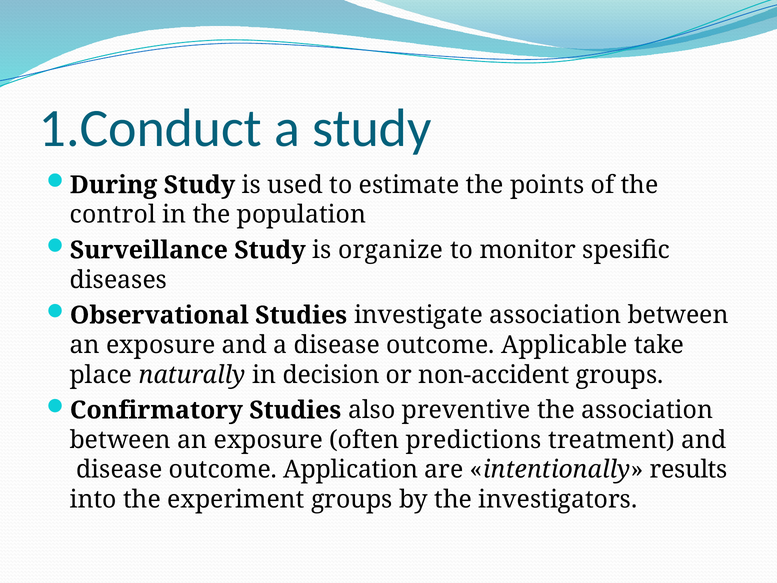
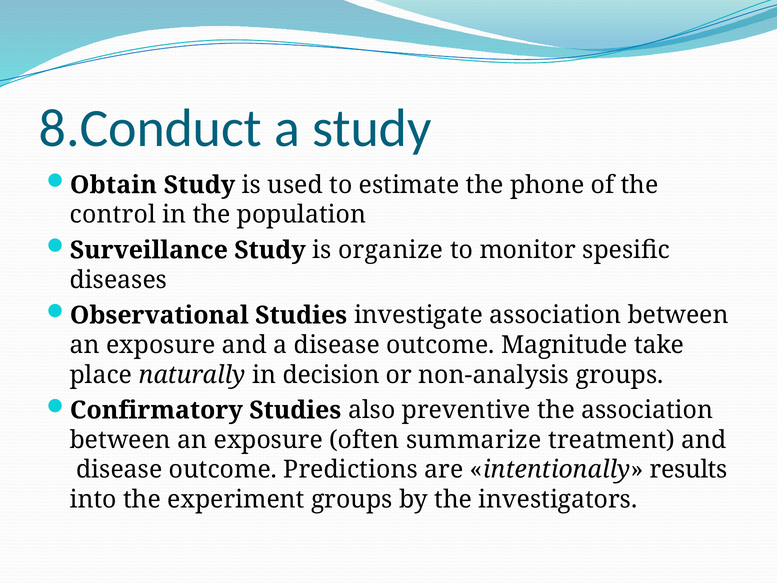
1.Conduct: 1.Conduct -> 8.Conduct
During: During -> Obtain
points: points -> phone
Applicable: Applicable -> Magnitude
non-accident: non-accident -> non-analysis
predictions: predictions -> summarize
Application: Application -> Predictions
